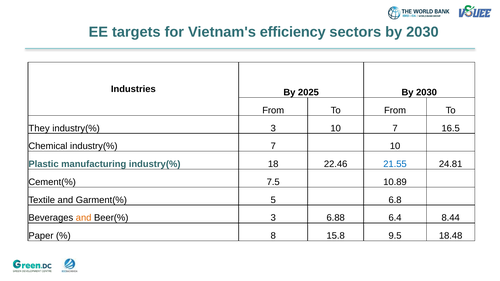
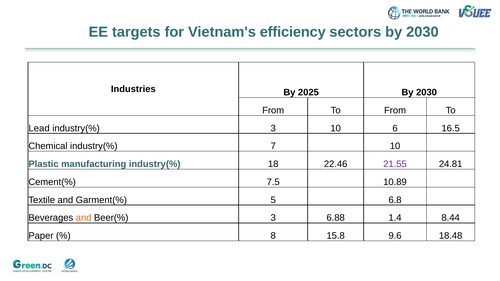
They: They -> Lead
10 7: 7 -> 6
21.55 colour: blue -> purple
6.4: 6.4 -> 1.4
9.5: 9.5 -> 9.6
